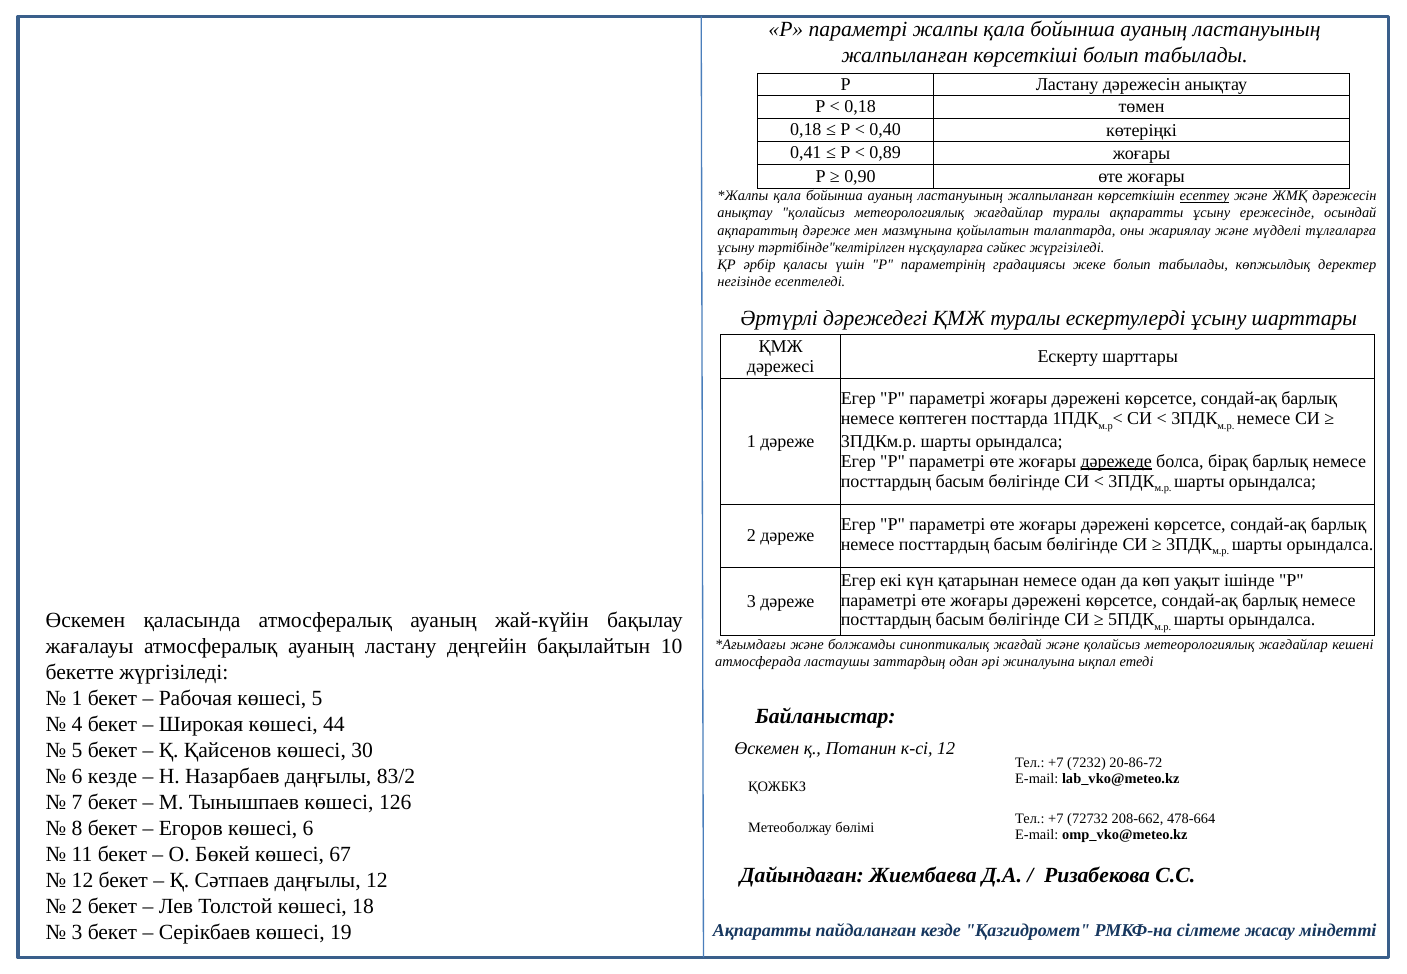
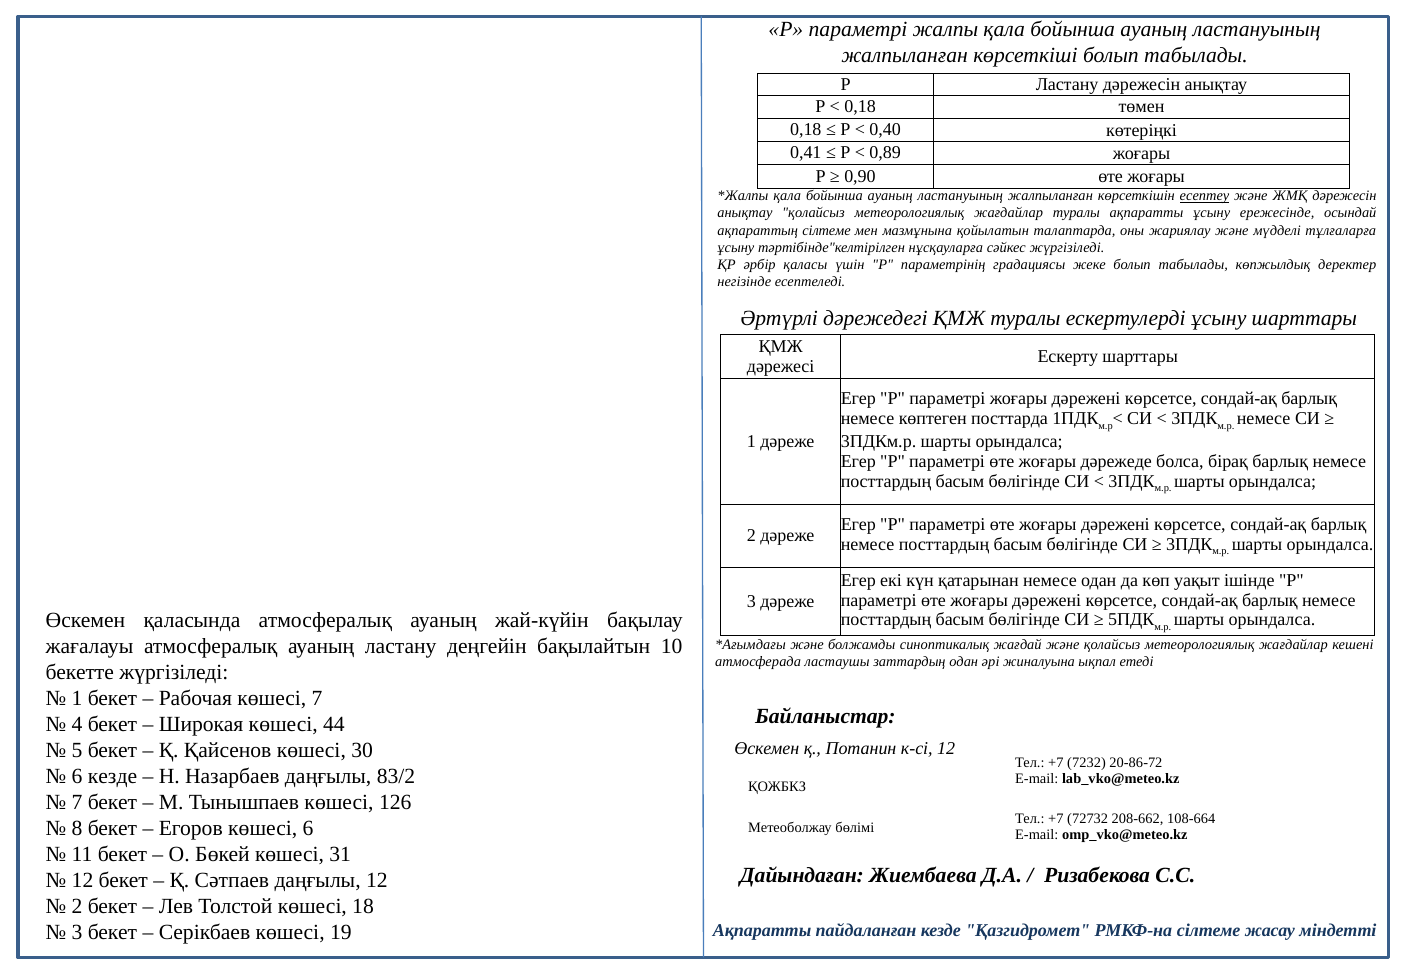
ақпараттың дәреже: дәреже -> сілтеме
дәрежеде underline: present -> none
көшесі 5: 5 -> 7
478-664: 478-664 -> 108-664
67: 67 -> 31
